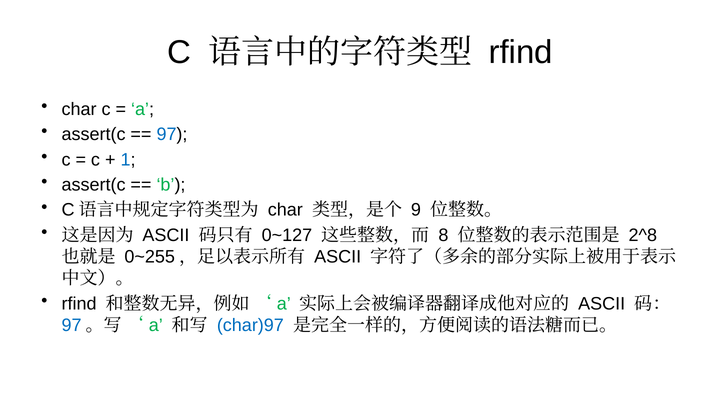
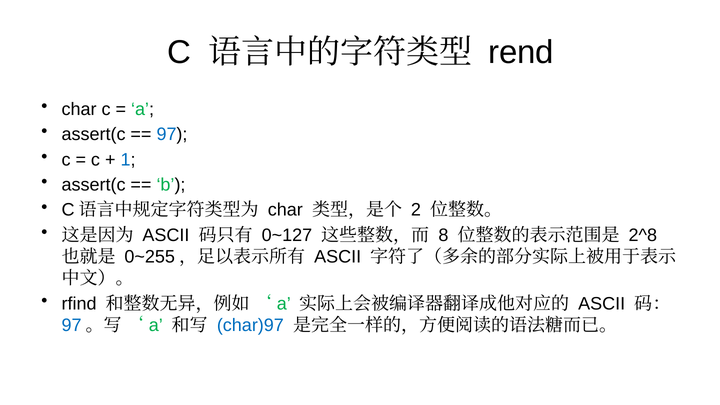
rfind at (521, 52): rfind -> rend
9: 9 -> 2
